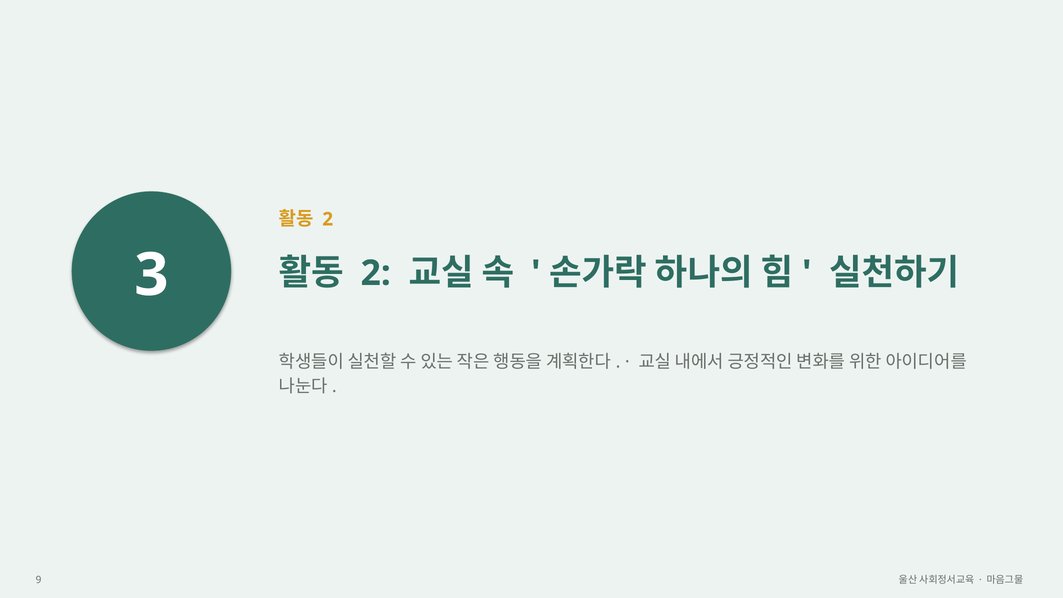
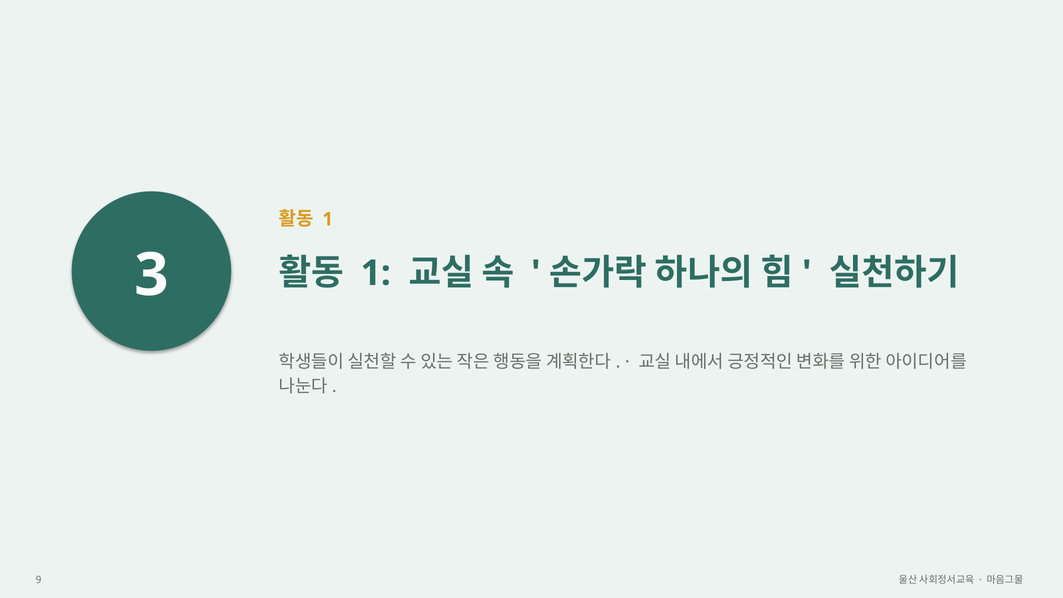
2 at (328, 219): 2 -> 1
2 at (376, 273): 2 -> 1
